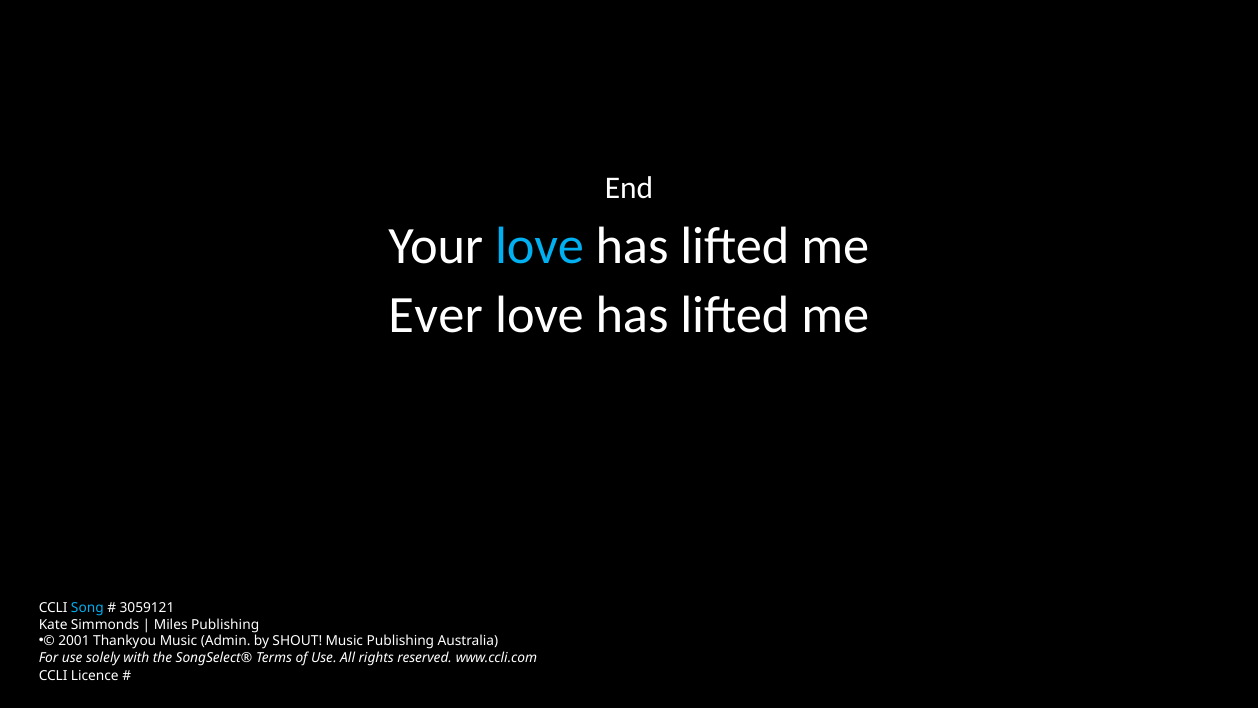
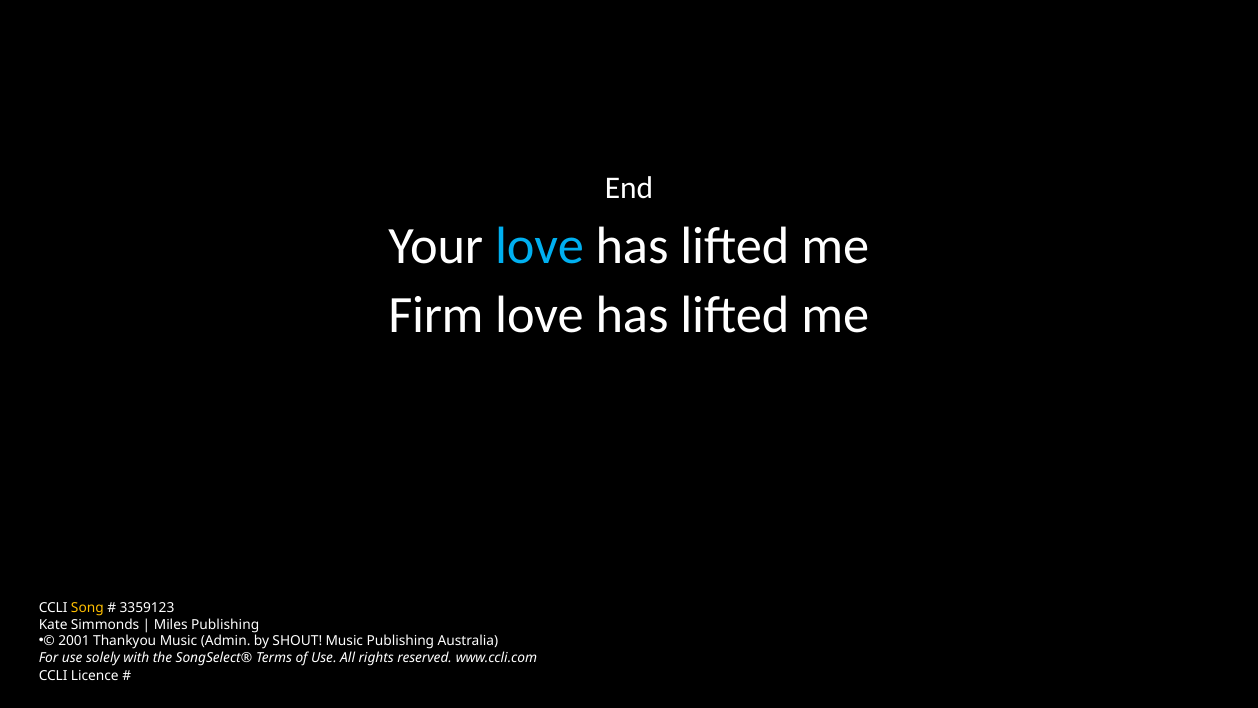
Ever: Ever -> Firm
Song colour: light blue -> yellow
3059121: 3059121 -> 3359123
